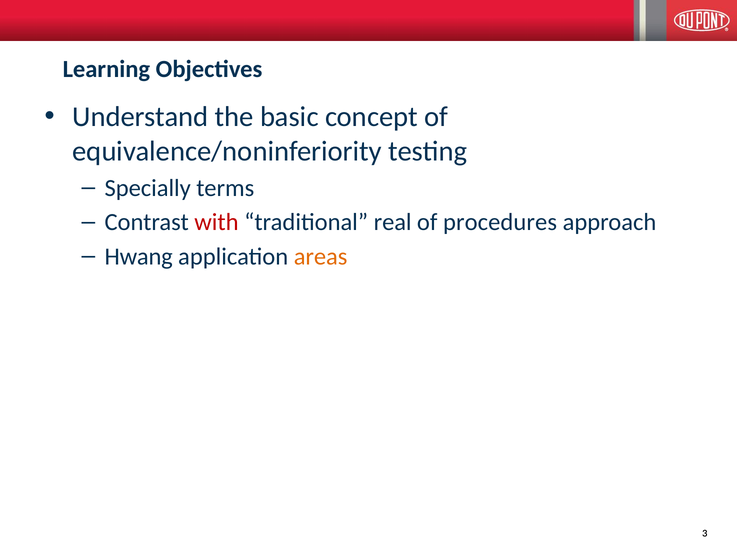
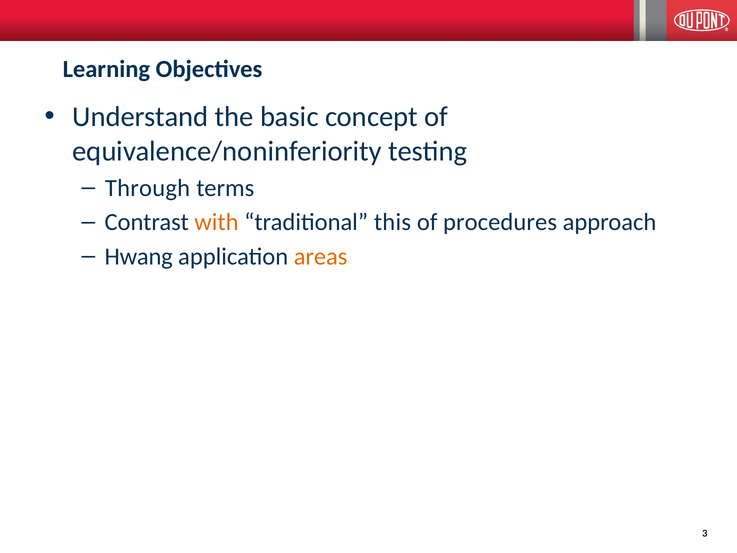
Specially: Specially -> Through
with colour: red -> orange
real: real -> this
